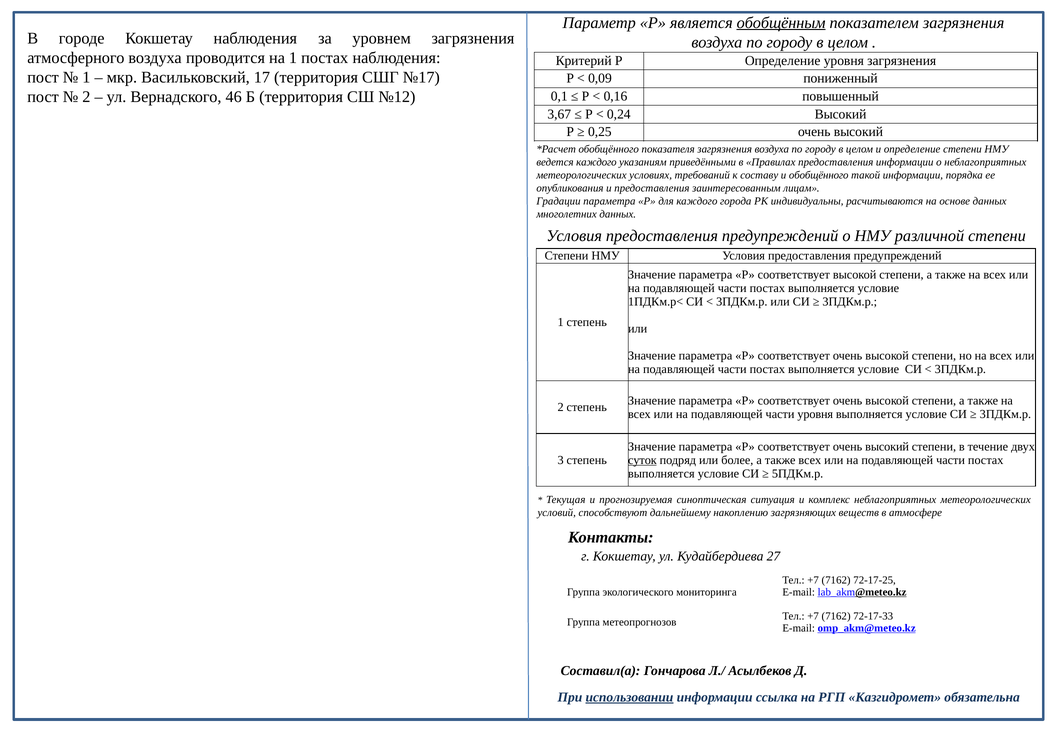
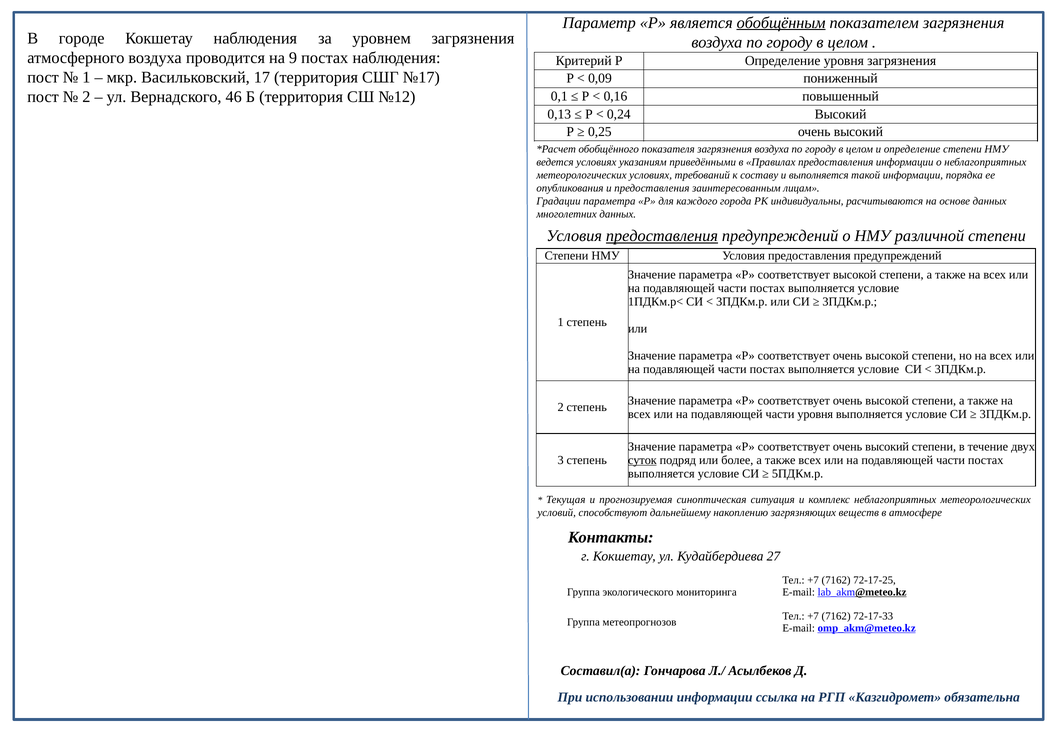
на 1: 1 -> 9
3,67: 3,67 -> 0,13
ведется каждого: каждого -> условиях
и обобщённого: обобщённого -> выполняется
предоставления at (662, 236) underline: none -> present
использовании underline: present -> none
